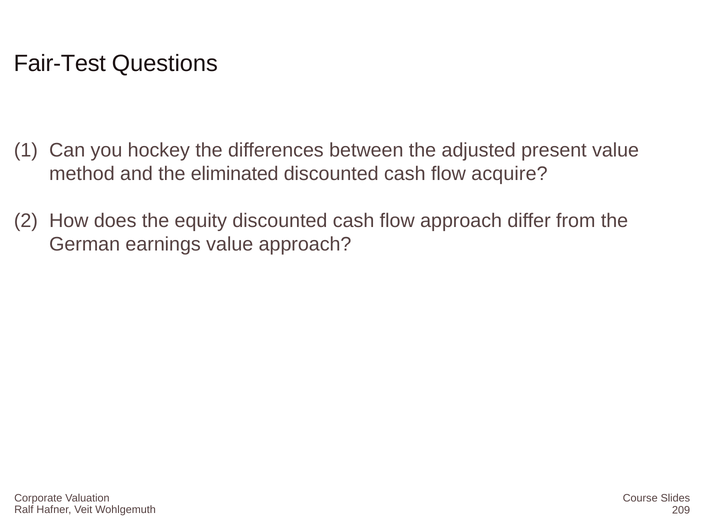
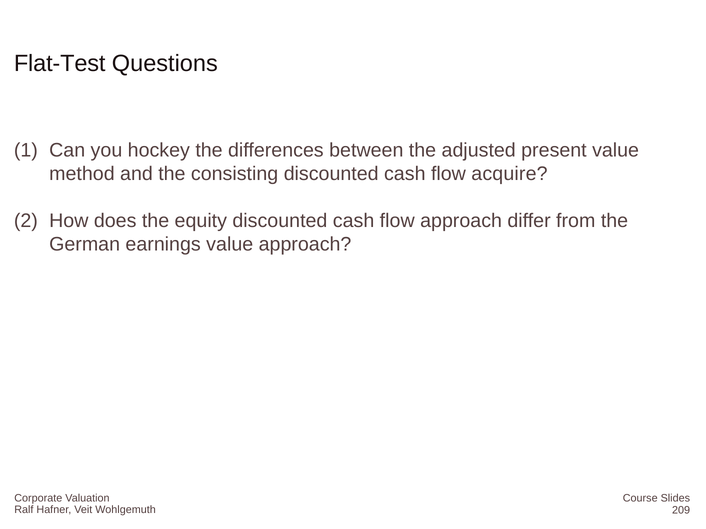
Fair-Test: Fair-Test -> Flat-Test
eliminated: eliminated -> consisting
